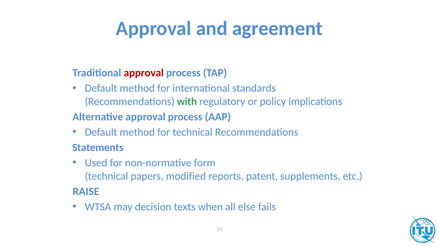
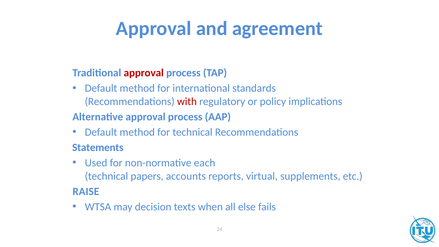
with colour: green -> red
form: form -> each
modified: modified -> accounts
patent: patent -> virtual
